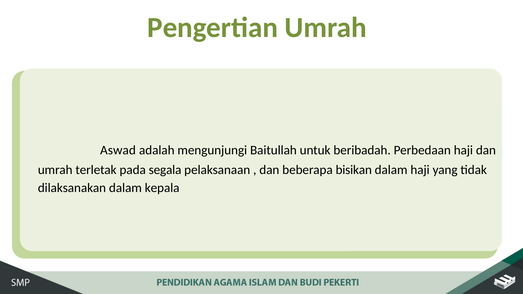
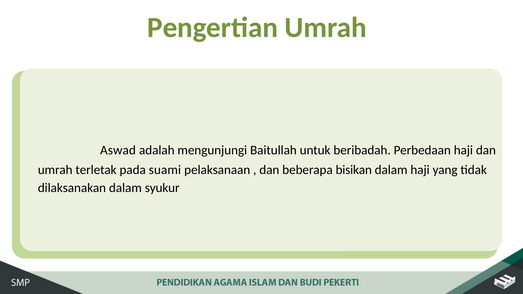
segala: segala -> suami
kepala: kepala -> syukur
